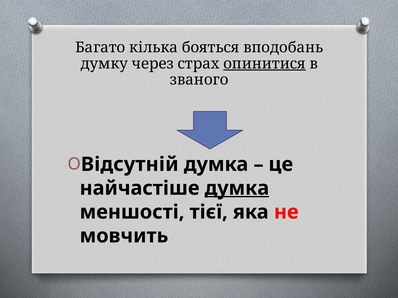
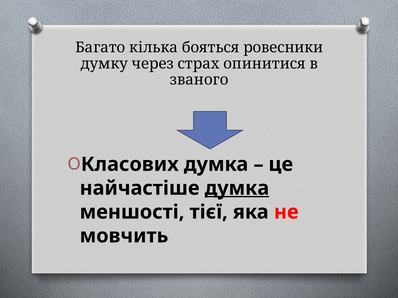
вподобань: вподобань -> ровесники
опинитися underline: present -> none
Відсутній: Відсутній -> Класових
